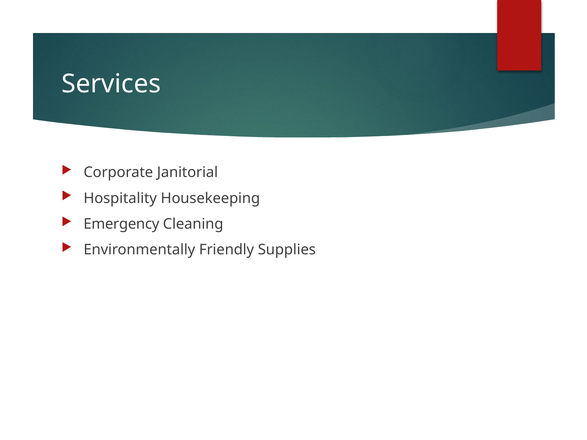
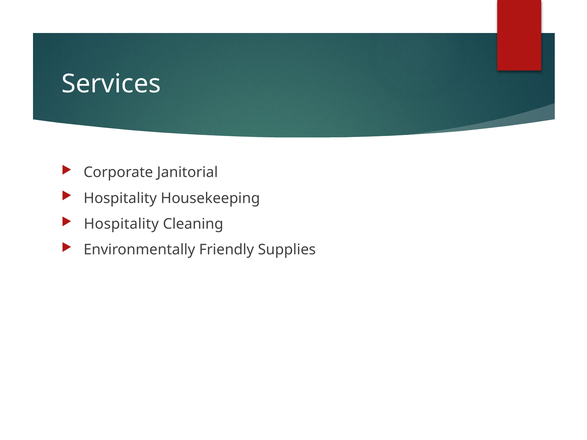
Emergency at (121, 224): Emergency -> Hospitality
